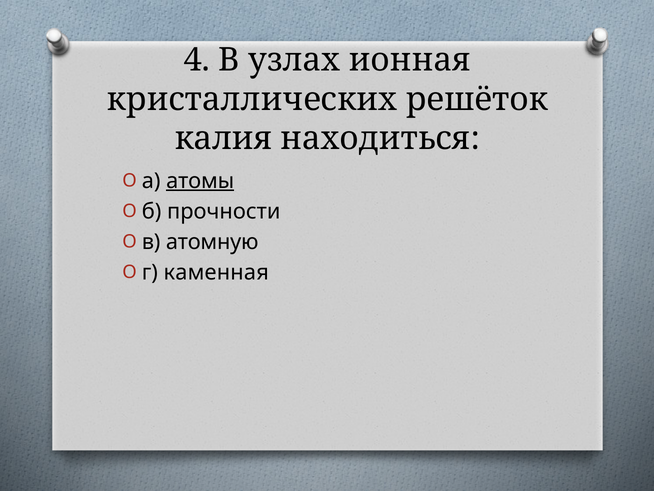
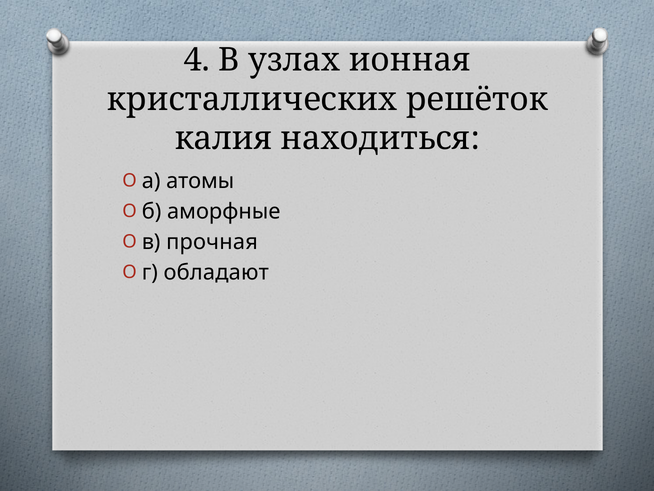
атомы underline: present -> none
прочности: прочности -> аморфные
атомную: атомную -> прочная
каменная: каменная -> обладают
